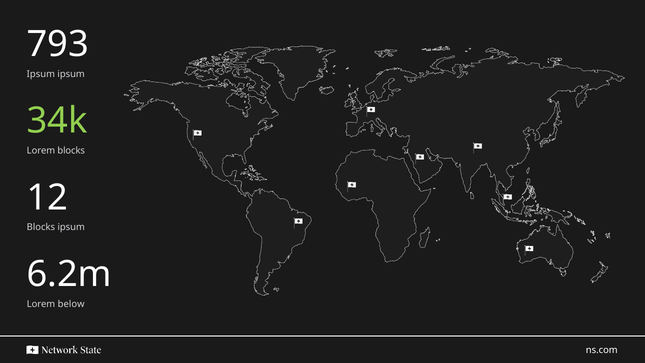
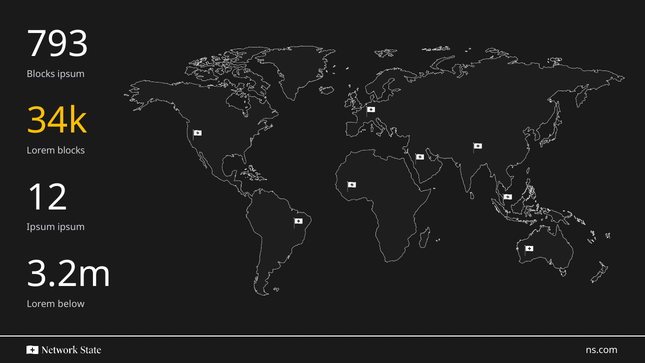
Ipsum at (41, 74): Ipsum -> Blocks
34k colour: light green -> yellow
Blocks at (41, 227): Blocks -> Ipsum
6.2m: 6.2m -> 3.2m
